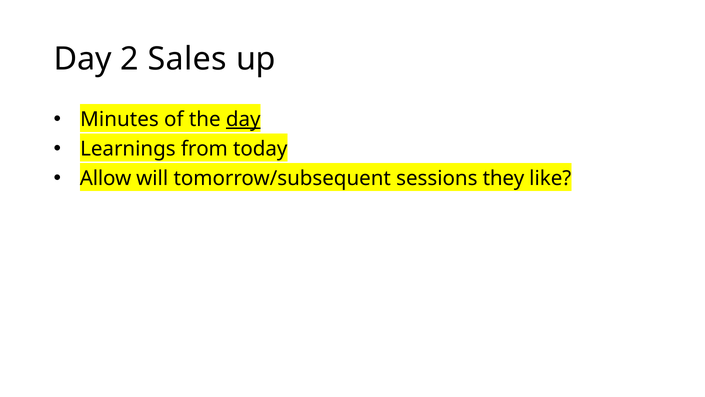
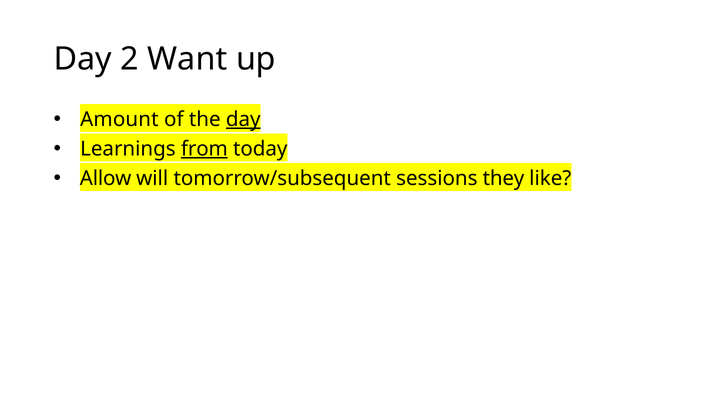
Sales: Sales -> Want
Minutes: Minutes -> Amount
from underline: none -> present
